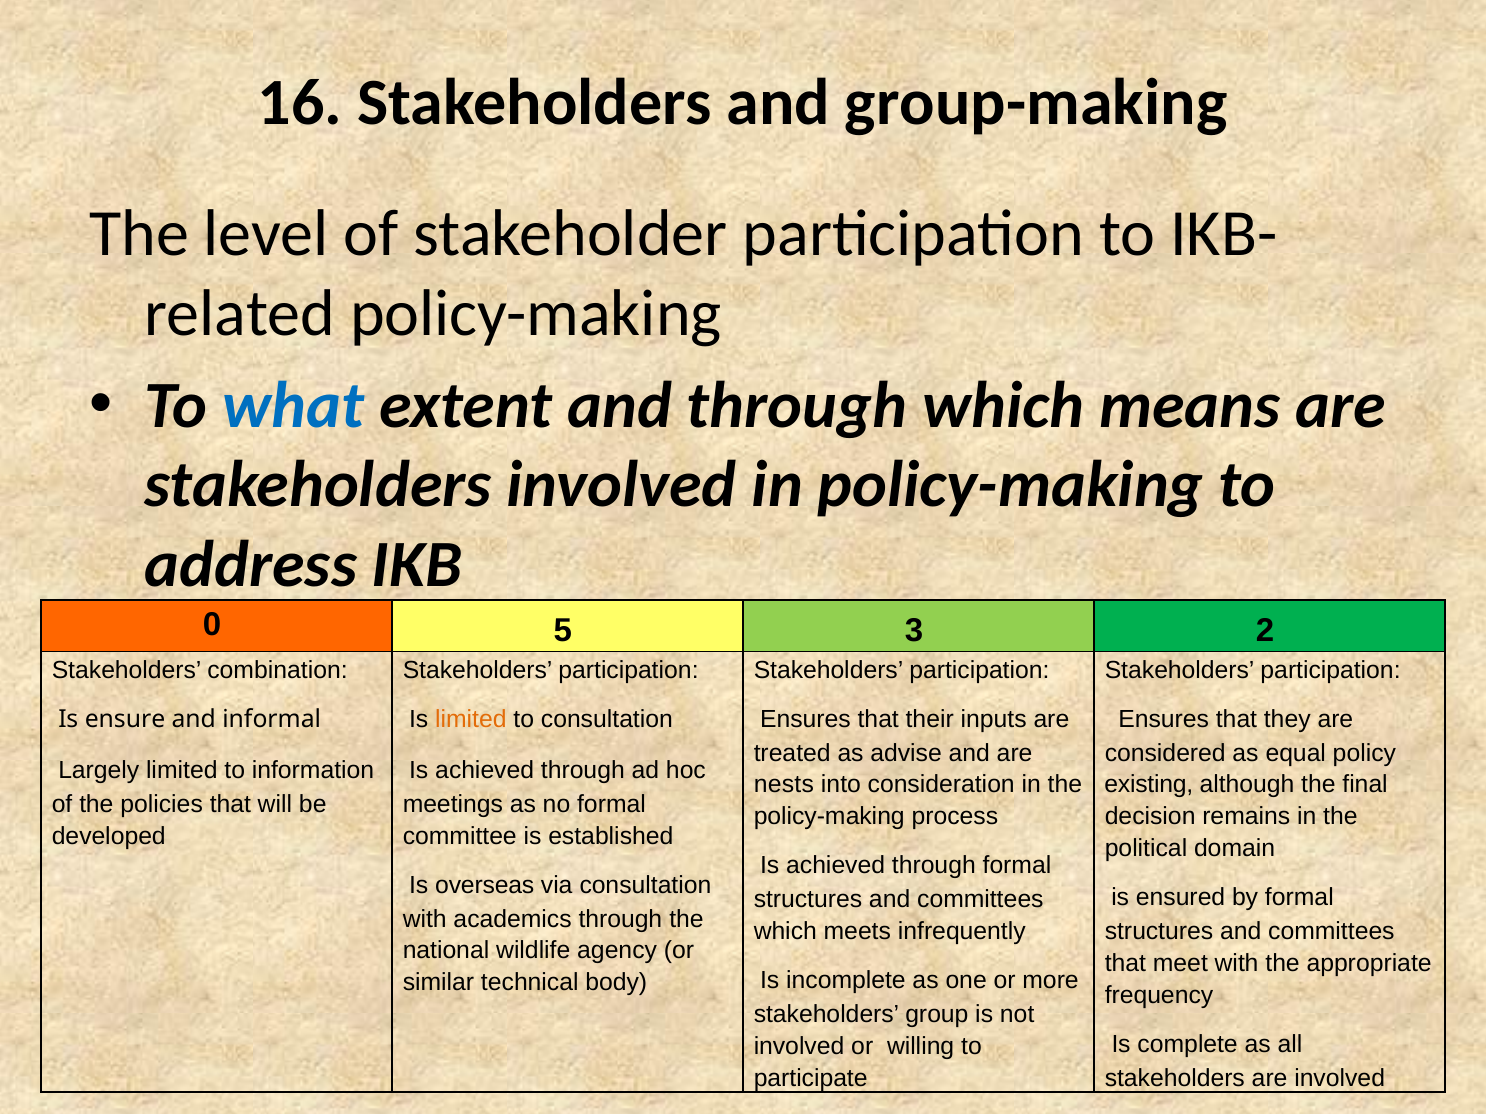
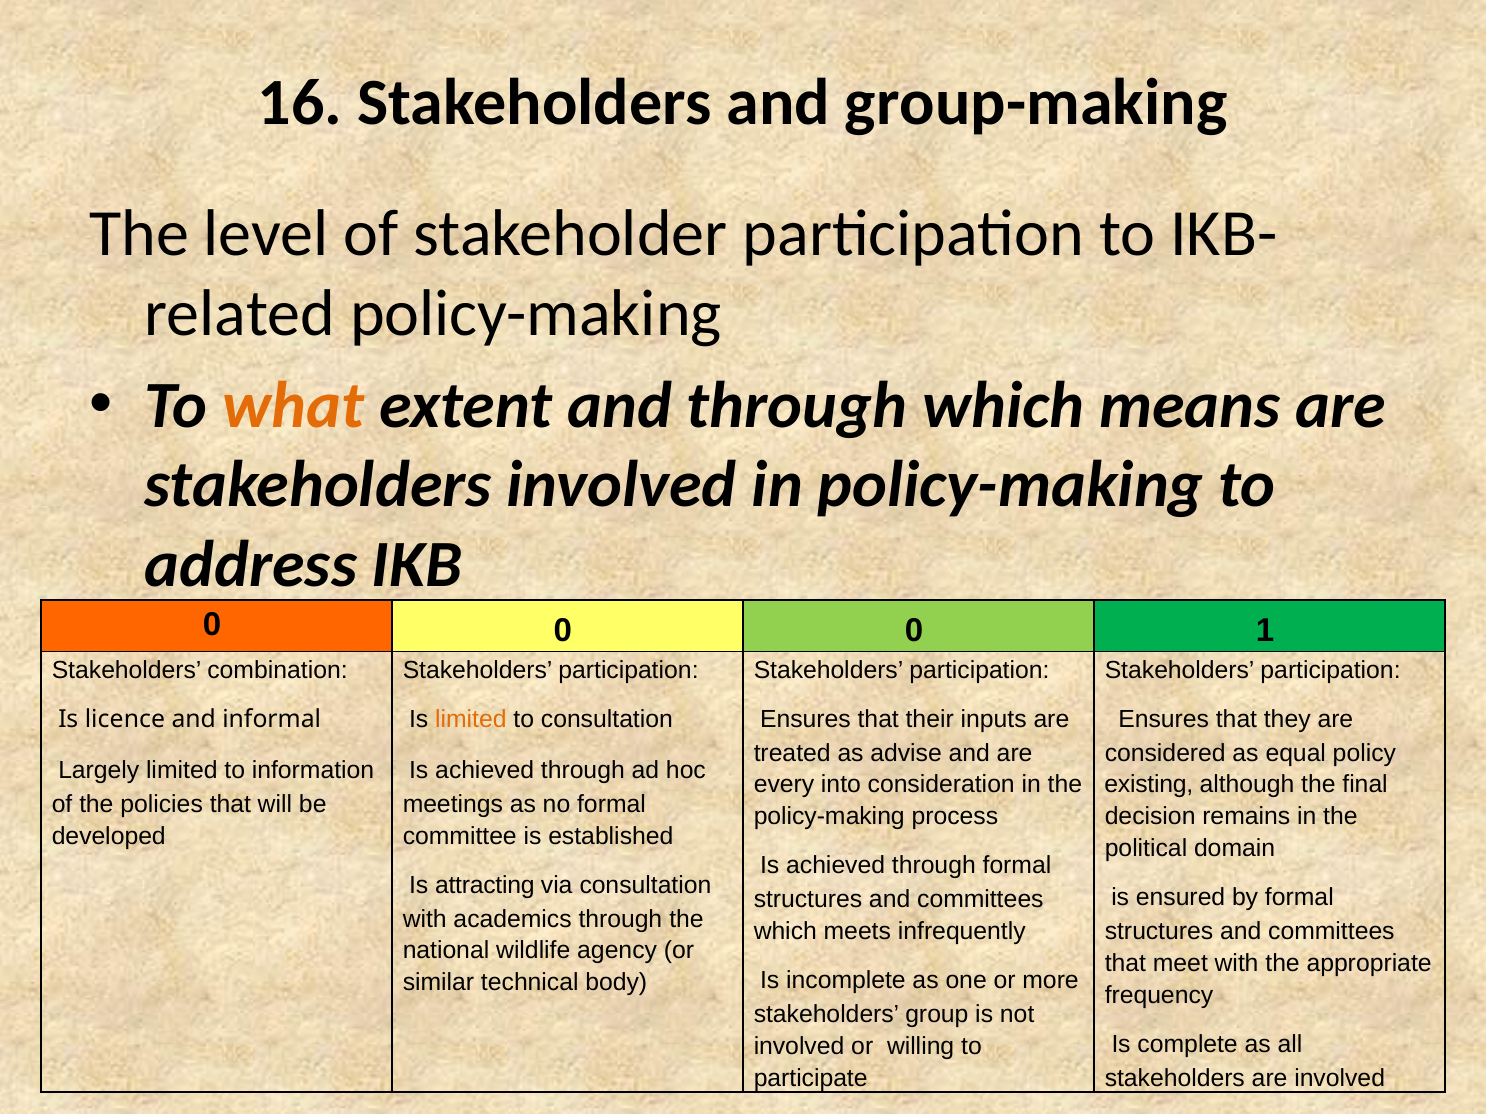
what colour: blue -> orange
5 at (563, 631): 5 -> 0
3 at (914, 631): 3 -> 0
2: 2 -> 1
ensure: ensure -> licence
nests: nests -> every
overseas: overseas -> attracting
